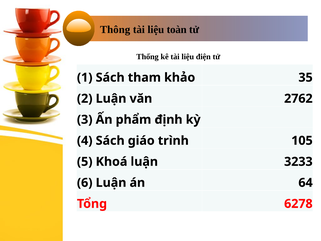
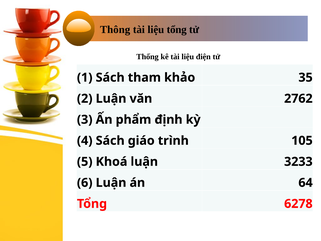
liệu toàn: toàn -> tổng
